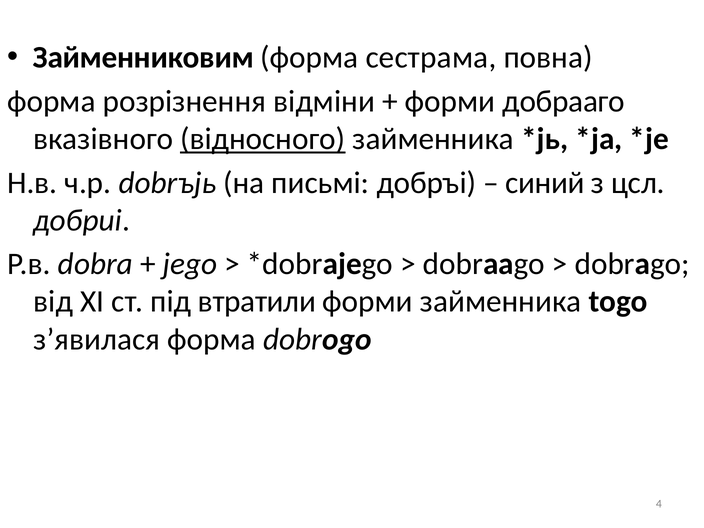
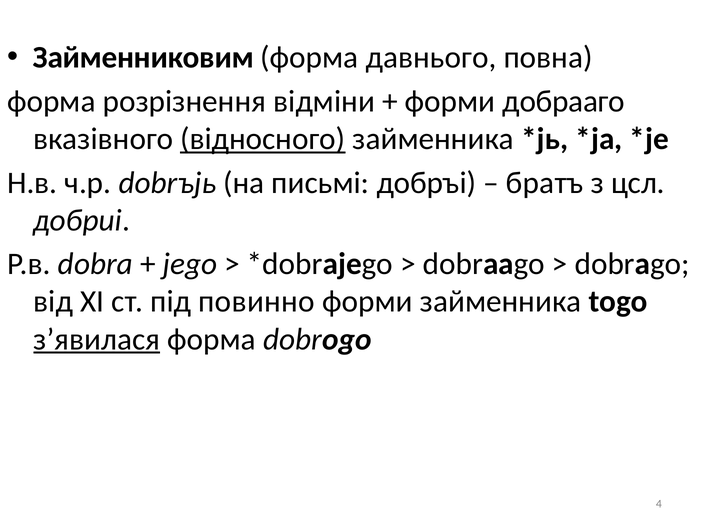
сестрама: сестрама -> давнього
синий: синий -> братъ
втратили: втратили -> повинно
з’явилася underline: none -> present
